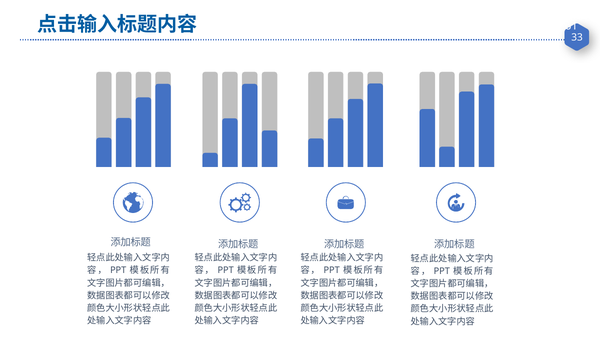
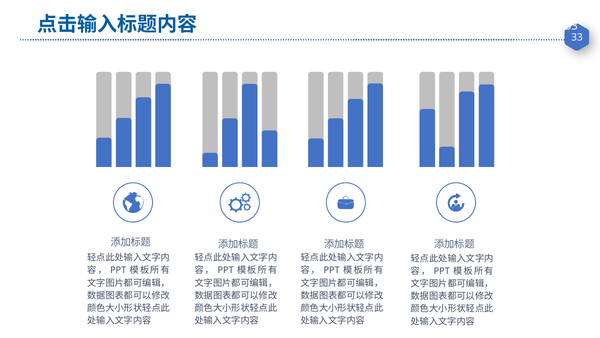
61: 61 -> 53
